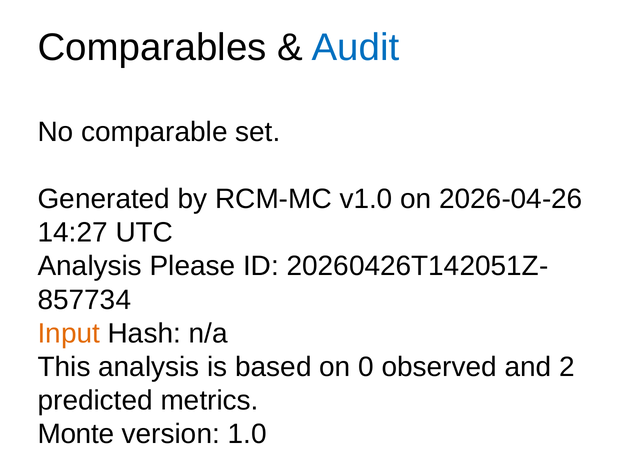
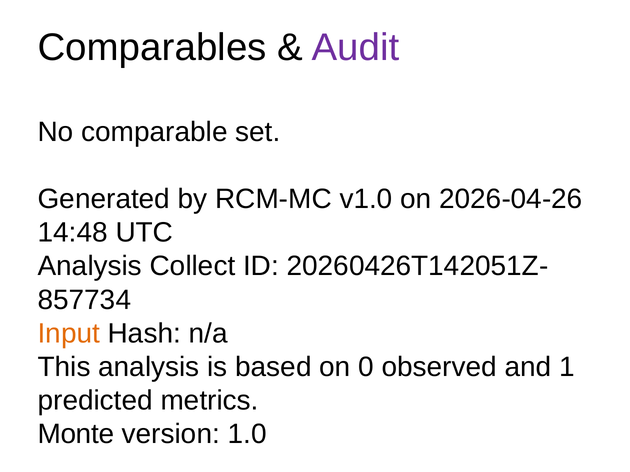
Audit colour: blue -> purple
14:27: 14:27 -> 14:48
Please: Please -> Collect
2: 2 -> 1
